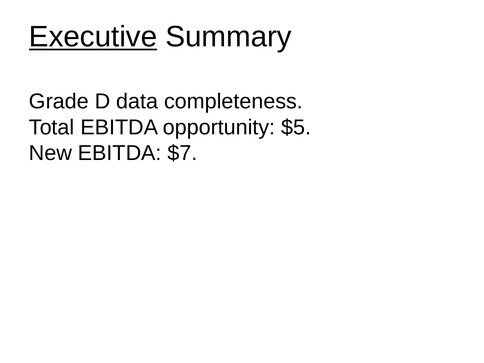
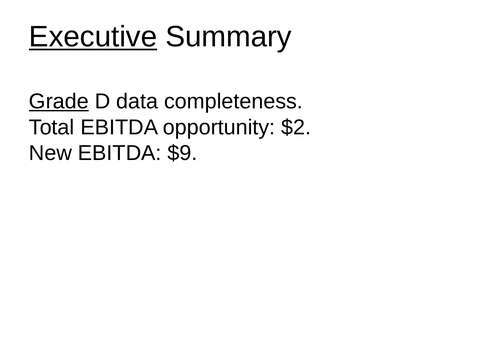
Grade underline: none -> present
$5: $5 -> $2
$7: $7 -> $9
